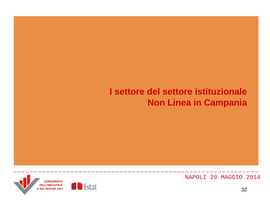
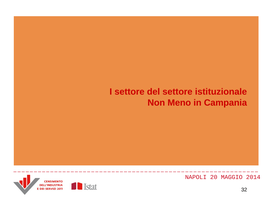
Linea: Linea -> Meno
